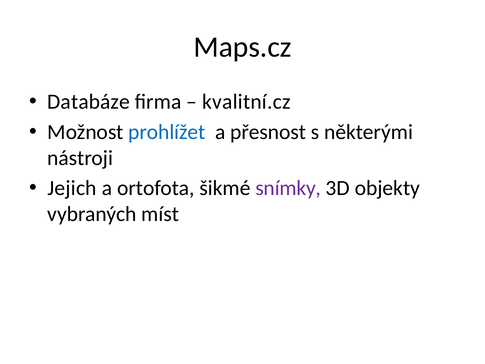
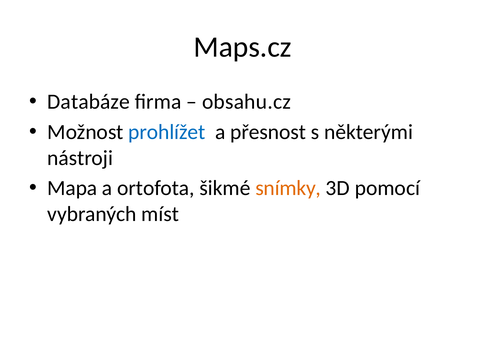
kvalitní.cz: kvalitní.cz -> obsahu.cz
Jejich: Jejich -> Mapa
snímky colour: purple -> orange
objekty: objekty -> pomocí
